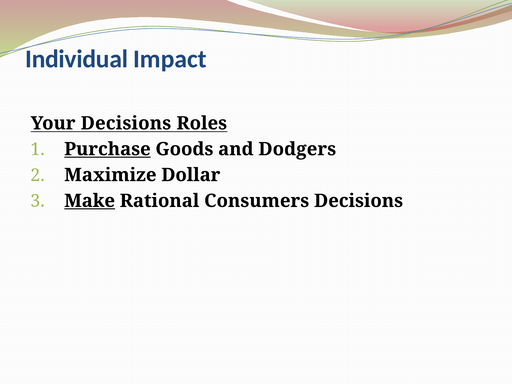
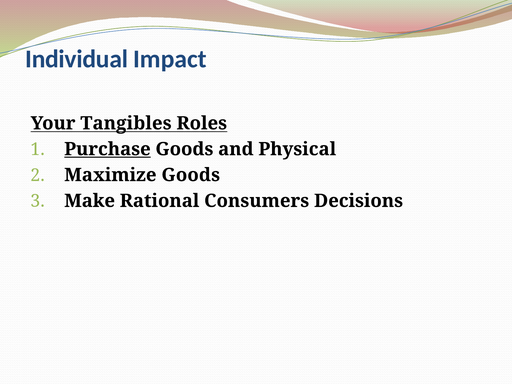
Your Decisions: Decisions -> Tangibles
Dodgers: Dodgers -> Physical
Maximize Dollar: Dollar -> Goods
Make underline: present -> none
